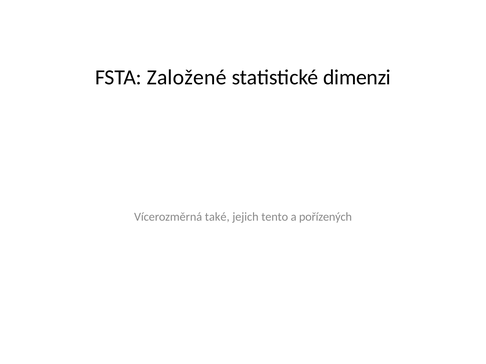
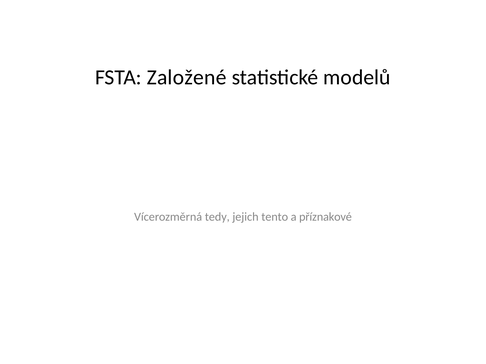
dimenzi: dimenzi -> modelů
také: také -> tedy
pořízených: pořízených -> příznakové
